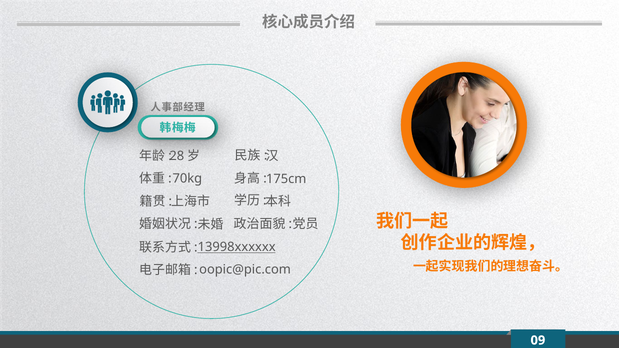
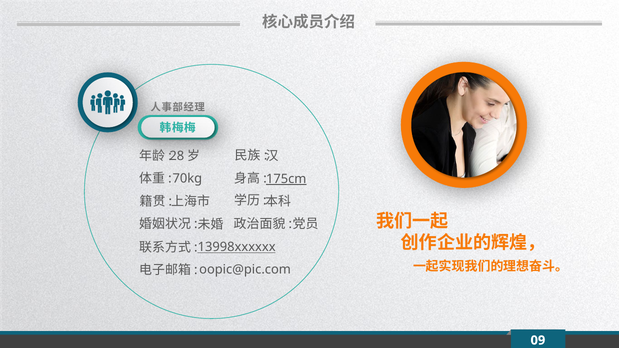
175cm underline: none -> present
